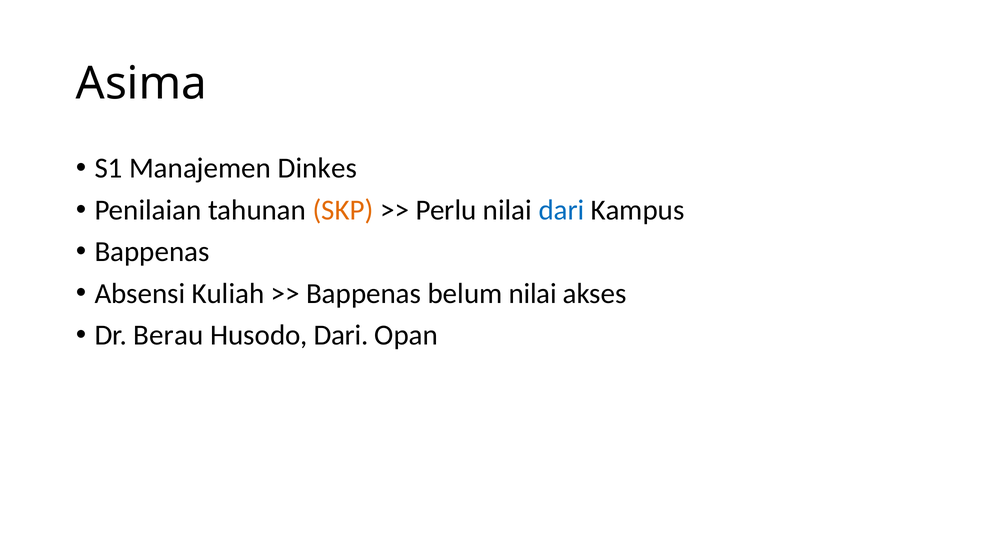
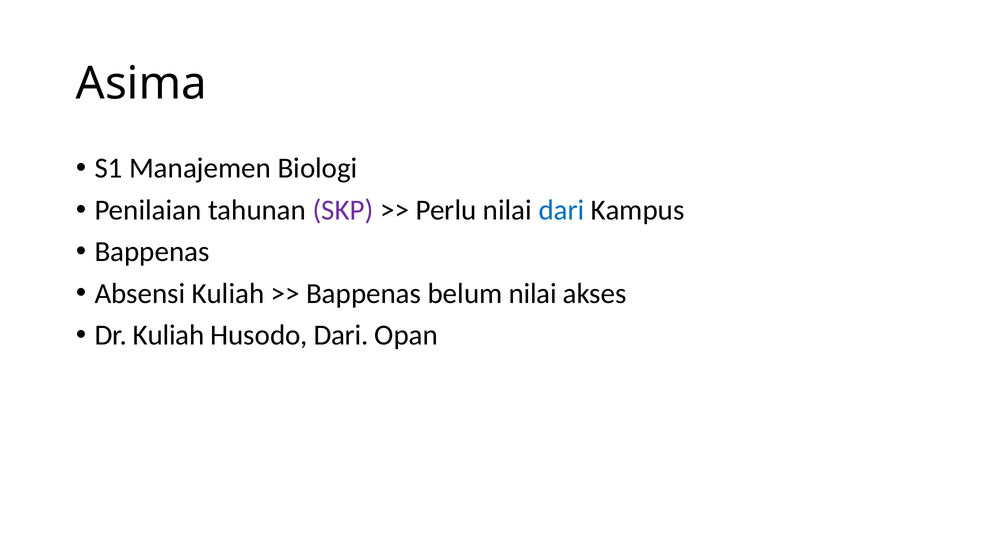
Dinkes: Dinkes -> Biologi
SKP colour: orange -> purple
Dr Berau: Berau -> Kuliah
